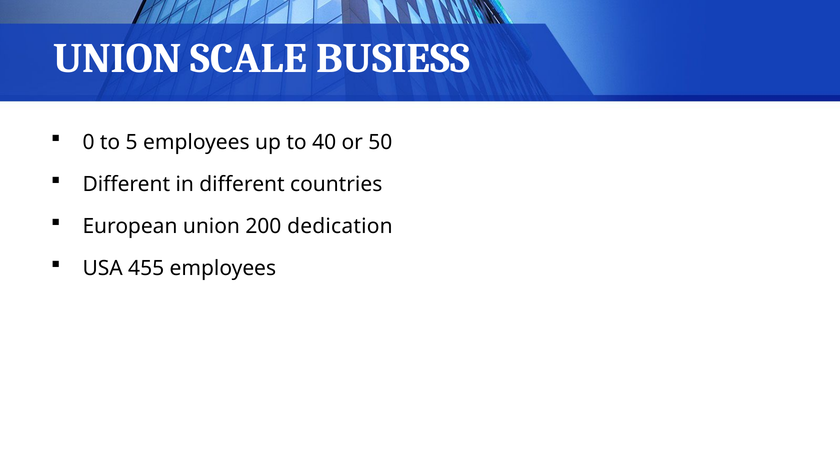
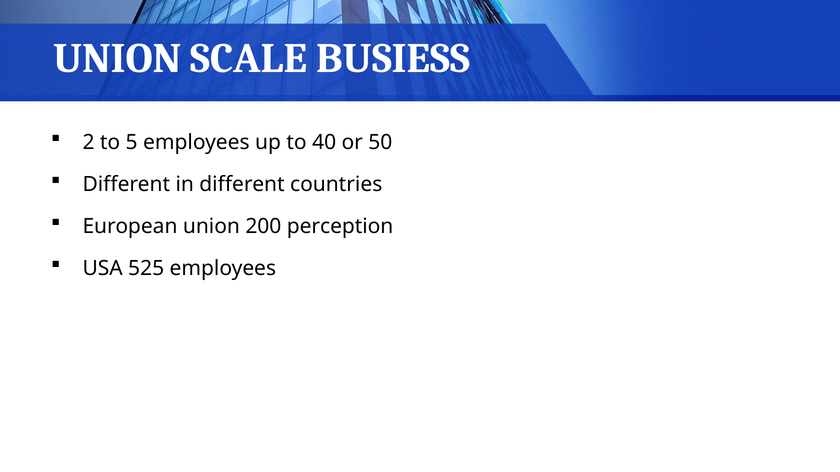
0: 0 -> 2
dedication: dedication -> perception
455: 455 -> 525
